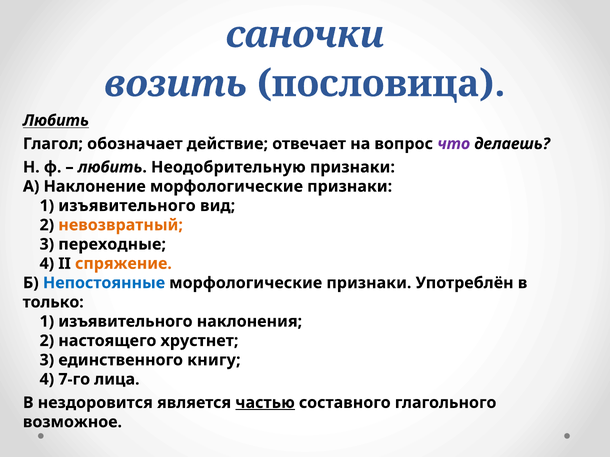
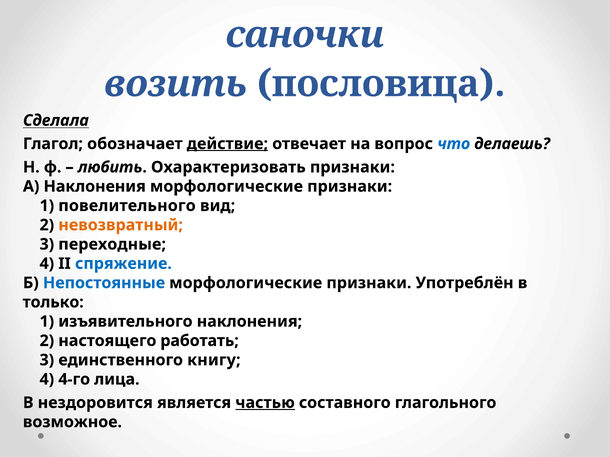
Любить at (56, 121): Любить -> Сделала
действие underline: none -> present
что colour: purple -> blue
Неодобрительную: Неодобрительную -> Охарактеризовать
А Наклонение: Наклонение -> Наклонения
изъявительного at (127, 206): изъявительного -> повелительного
спряжение colour: orange -> blue
хрустнет: хрустнет -> работать
7-го: 7-го -> 4-го
